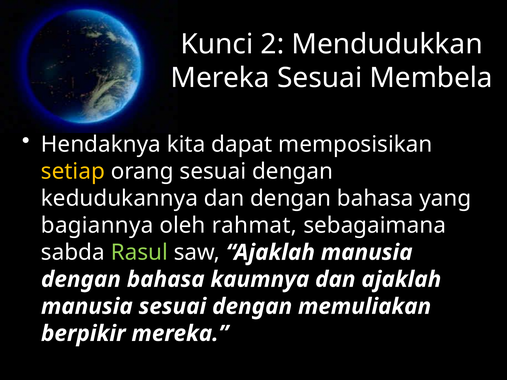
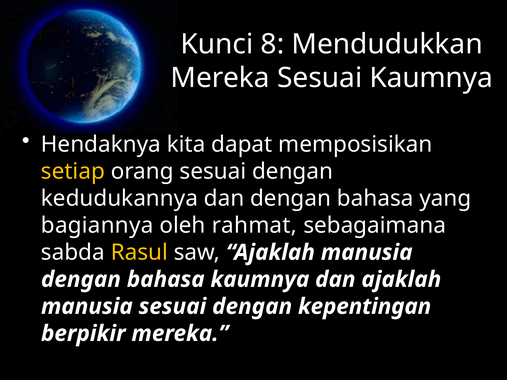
2: 2 -> 8
Sesuai Membela: Membela -> Kaumnya
Rasul colour: light green -> yellow
memuliakan: memuliakan -> kepentingan
